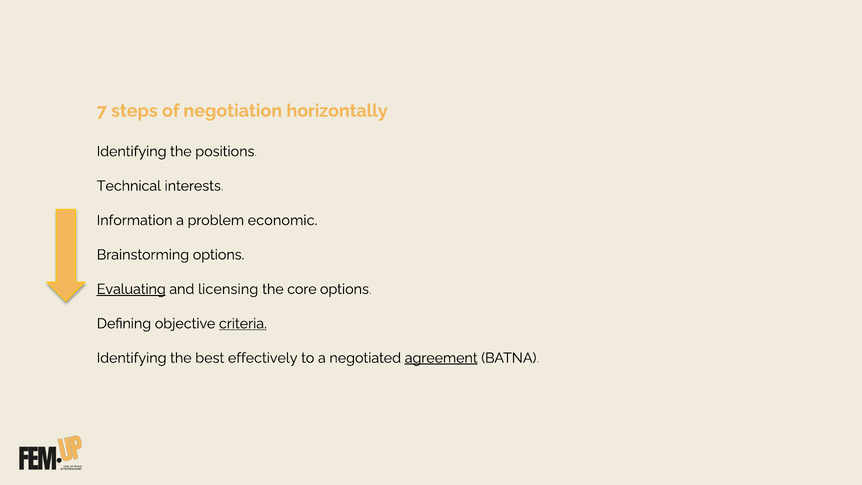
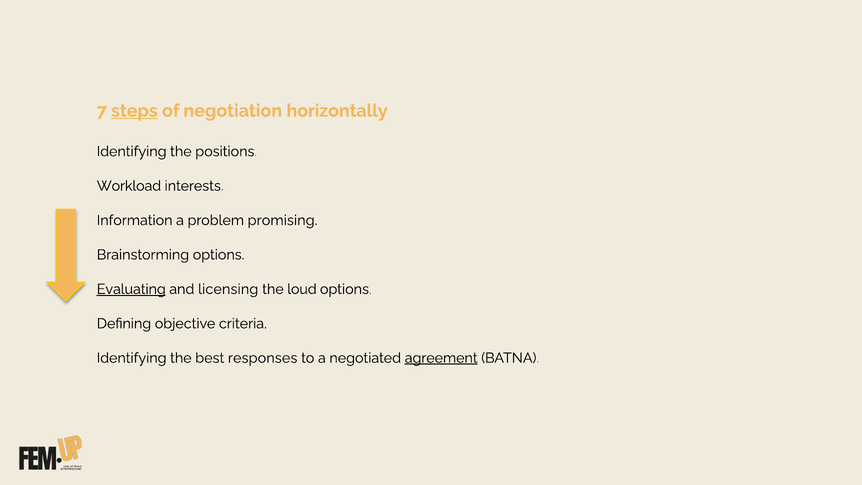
steps underline: none -> present
Technical: Technical -> Workload
economic: economic -> promising
core: core -> loud
criteria underline: present -> none
effectively: effectively -> responses
